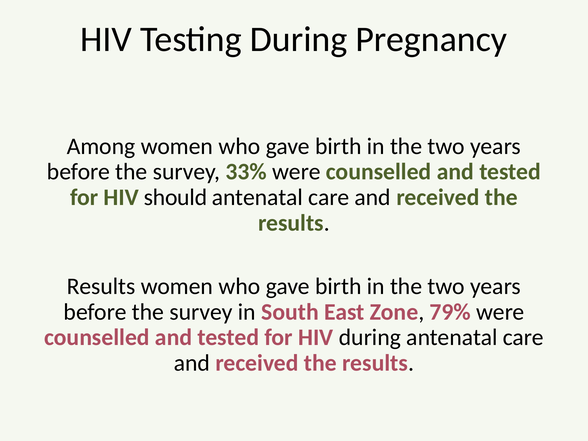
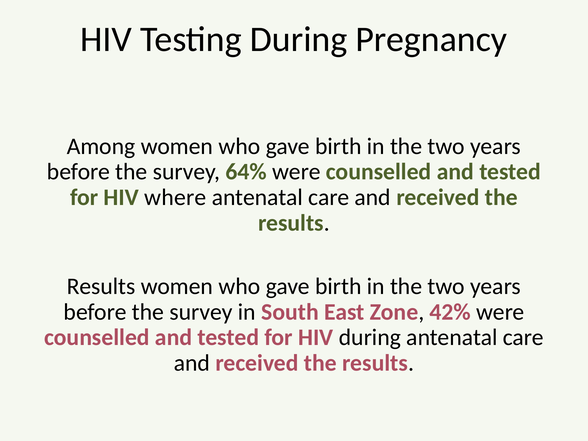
33%: 33% -> 64%
should: should -> where
79%: 79% -> 42%
